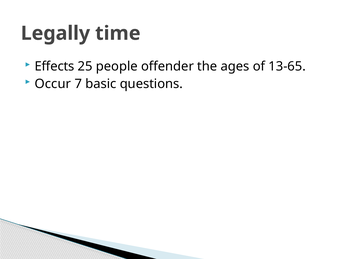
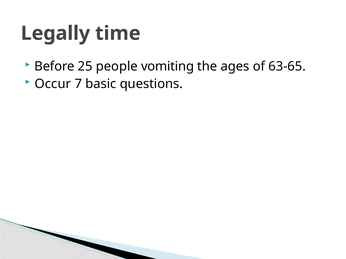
Effects: Effects -> Before
offender: offender -> vomiting
13-65: 13-65 -> 63-65
